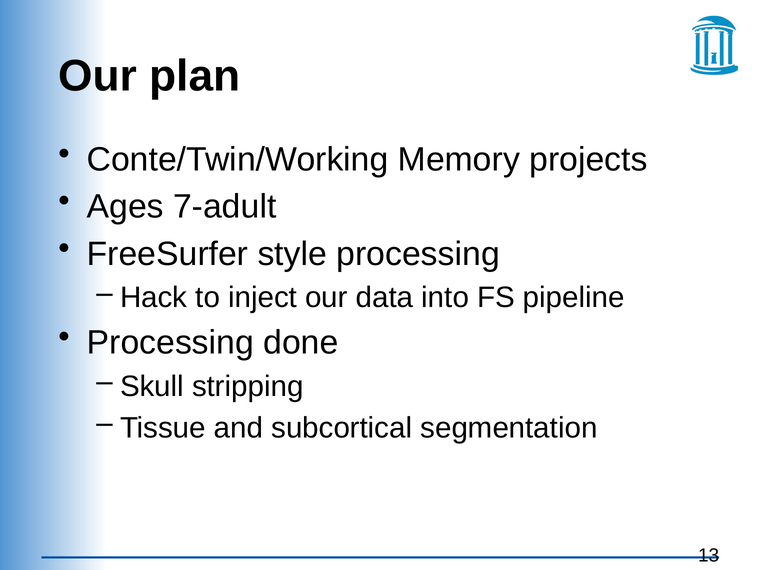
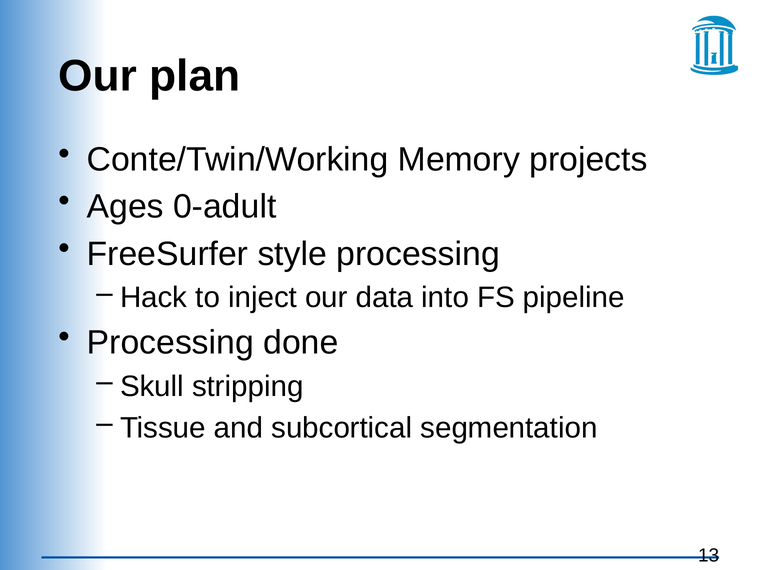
7-adult: 7-adult -> 0-adult
